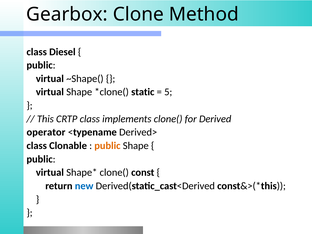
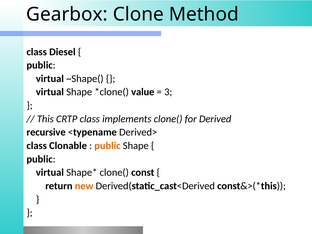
static: static -> value
5: 5 -> 3
operator: operator -> recursive
new colour: blue -> orange
